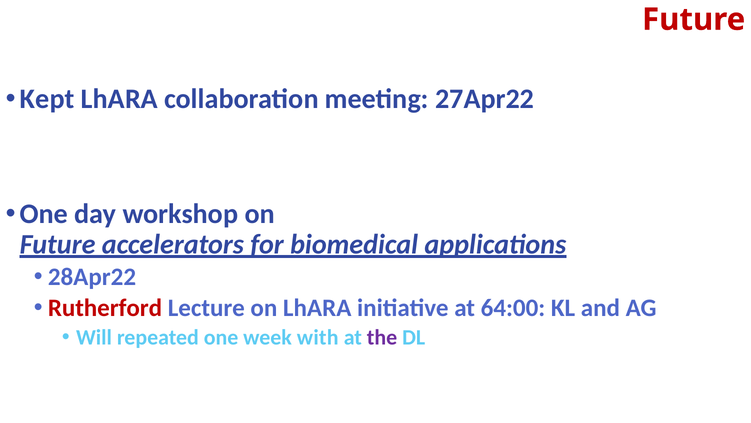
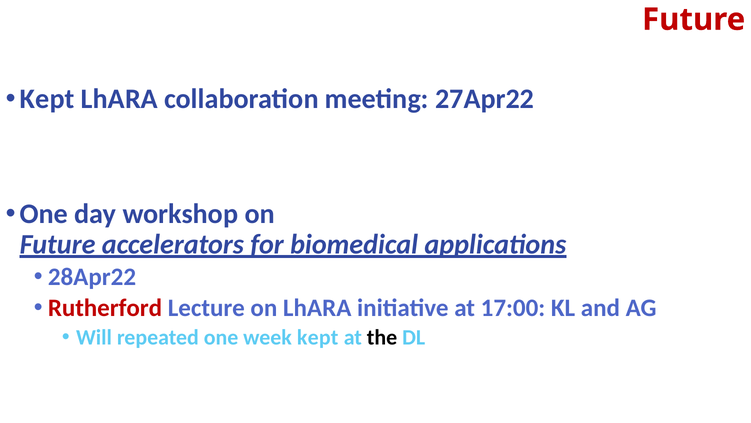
64:00: 64:00 -> 17:00
week with: with -> kept
the colour: purple -> black
